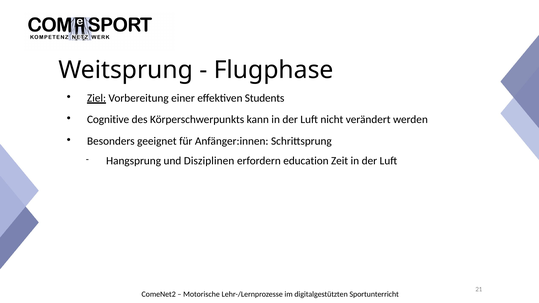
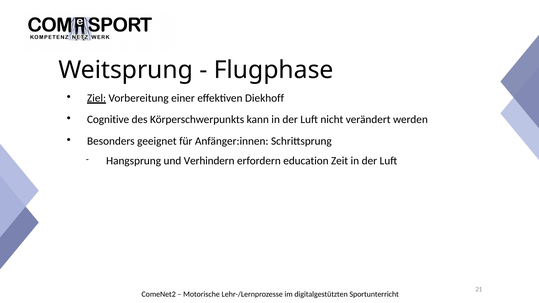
Students: Students -> Diekhoff
Disziplinen: Disziplinen -> Verhindern
